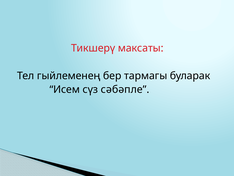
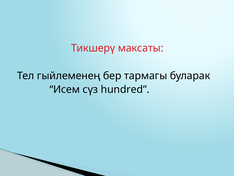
сәбәпле: сәбәпле -> hundred
